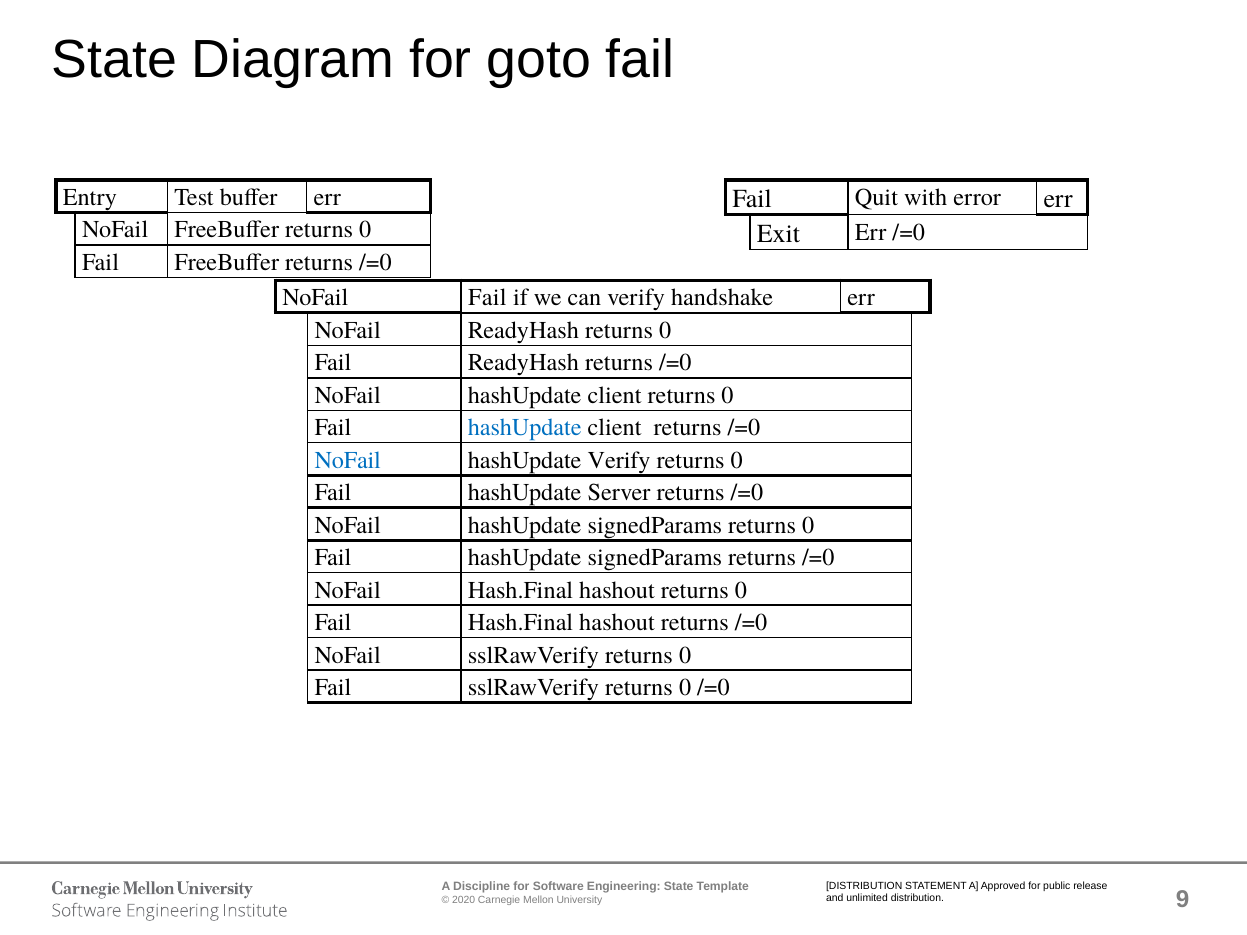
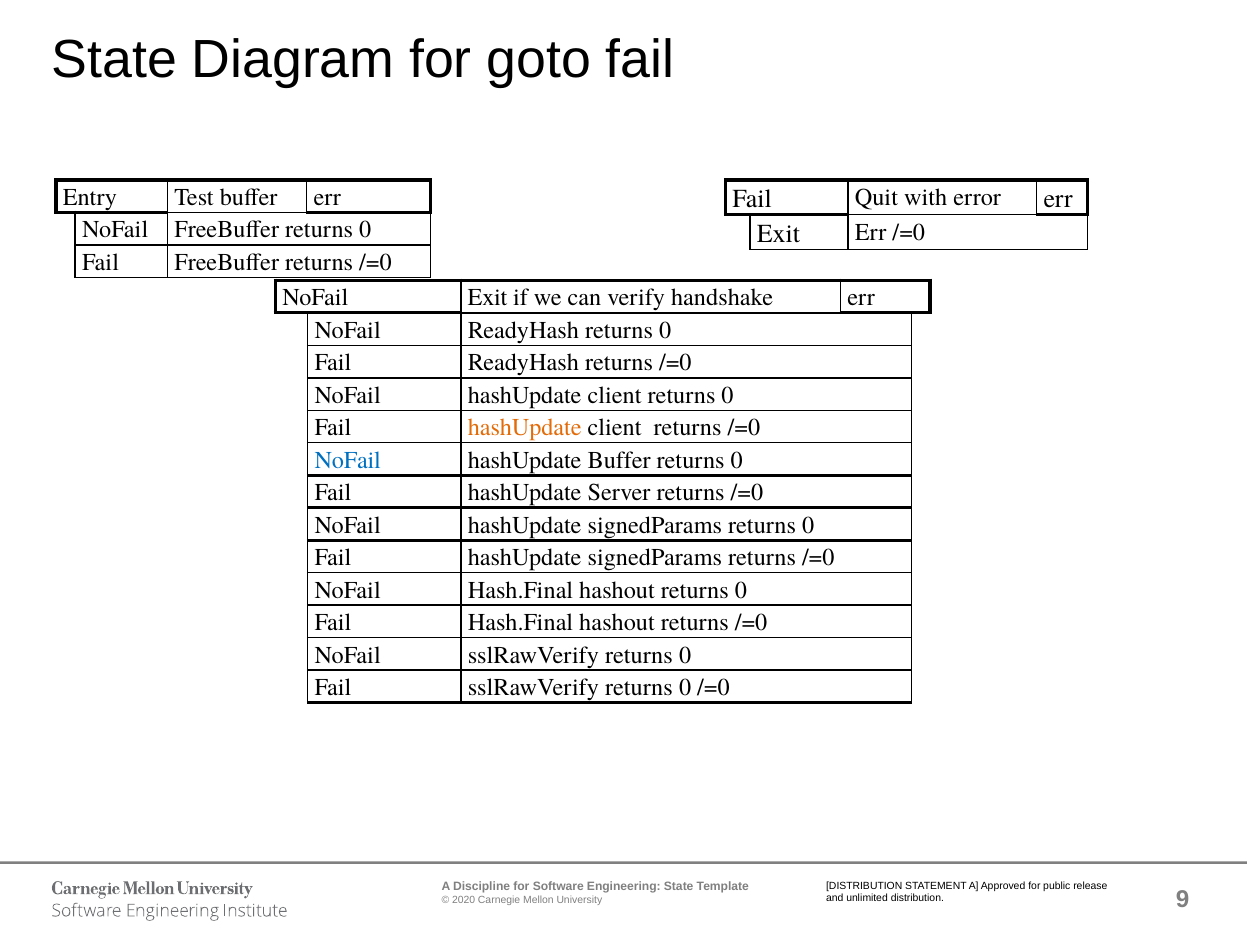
NoFail Fail: Fail -> Exit
hashUpdate at (525, 428) colour: blue -> orange
hashUpdate Verify: Verify -> Buffer
